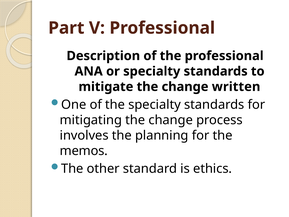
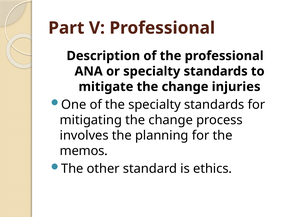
written: written -> injuries
